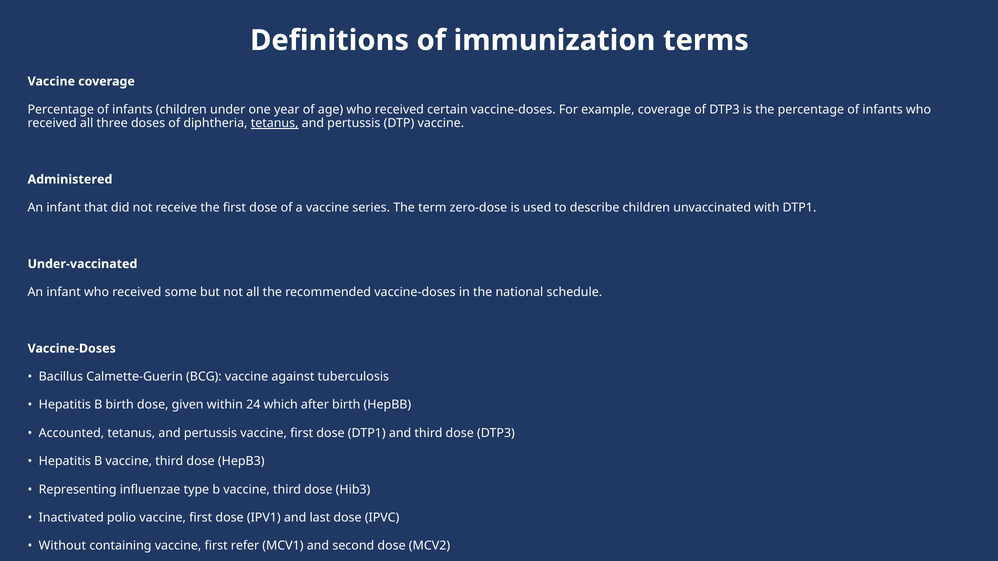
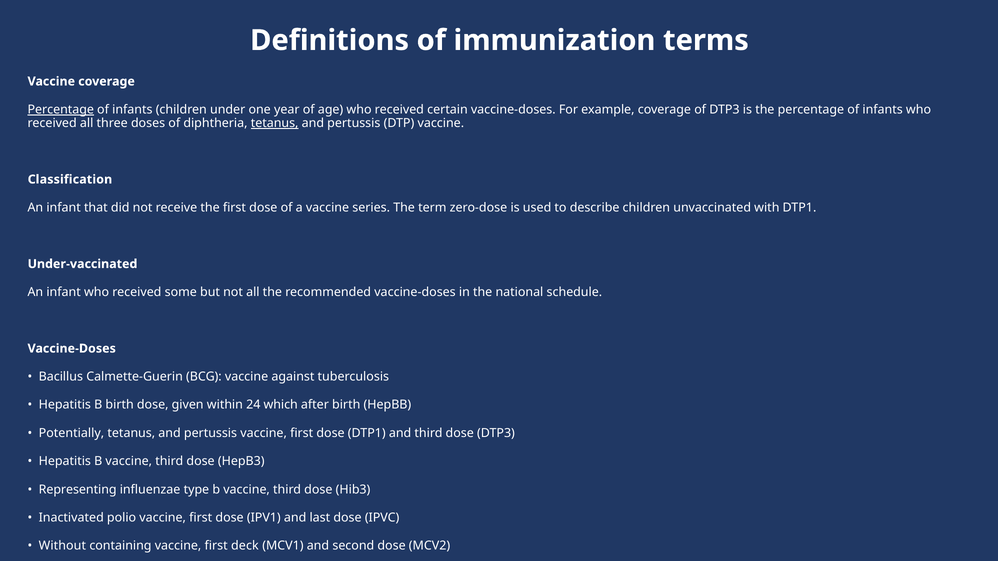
Percentage at (61, 110) underline: none -> present
Administered: Administered -> Classification
Accounted: Accounted -> Potentially
refer: refer -> deck
